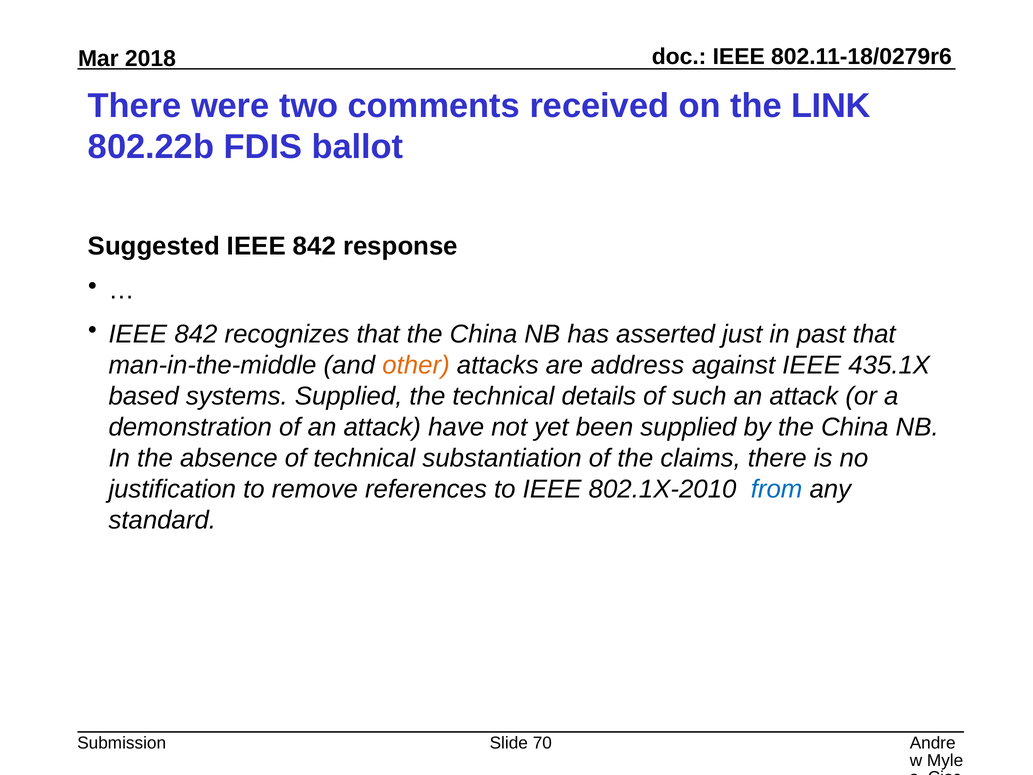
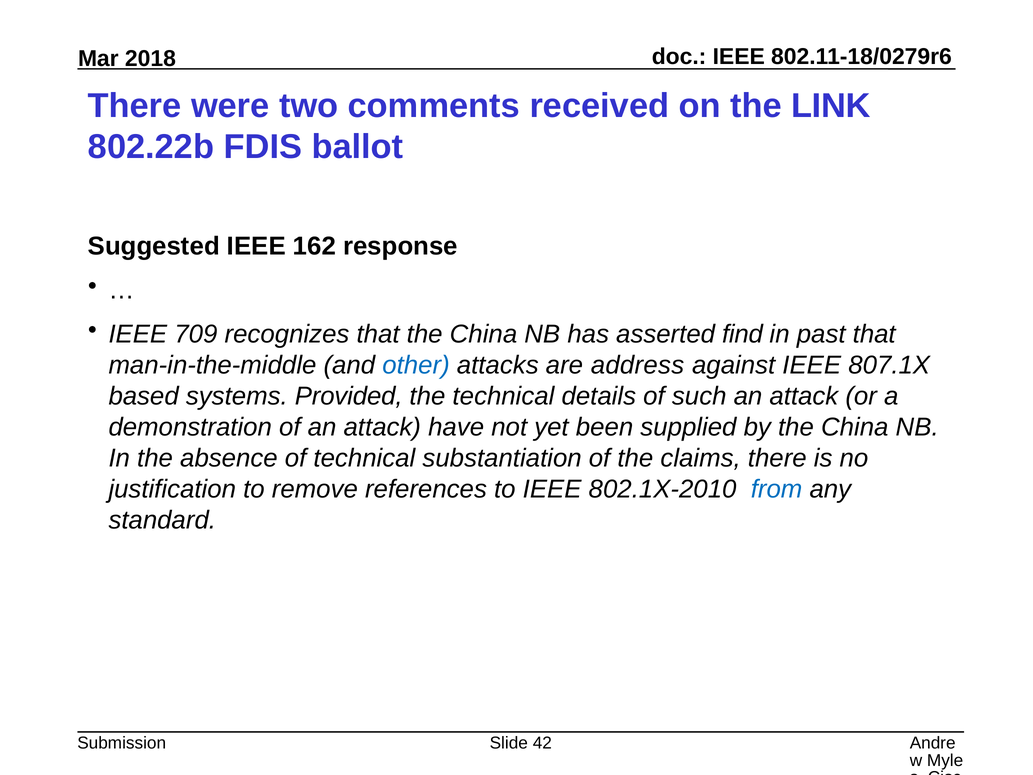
Suggested IEEE 842: 842 -> 162
842 at (196, 334): 842 -> 709
just: just -> find
other colour: orange -> blue
435.1X: 435.1X -> 807.1X
systems Supplied: Supplied -> Provided
70: 70 -> 42
